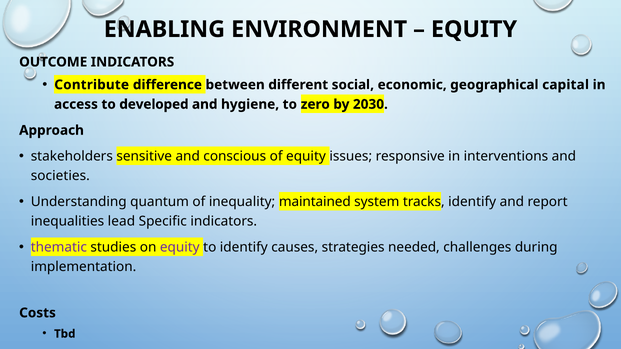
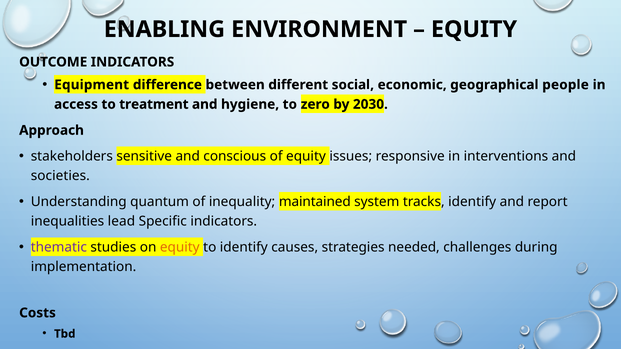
Contribute: Contribute -> Equipment
capital: capital -> people
developed: developed -> treatment
equity at (180, 248) colour: purple -> orange
